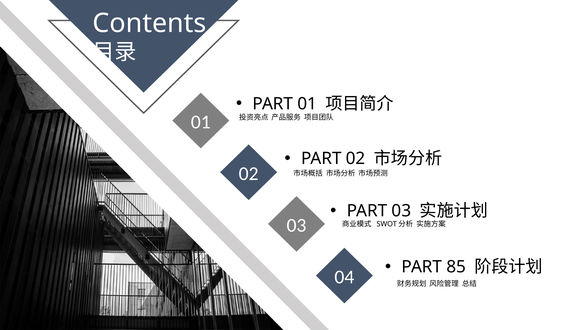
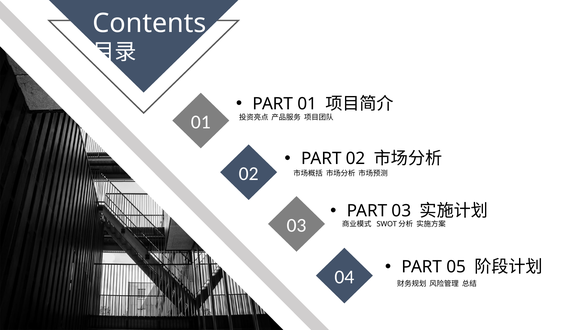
85: 85 -> 05
